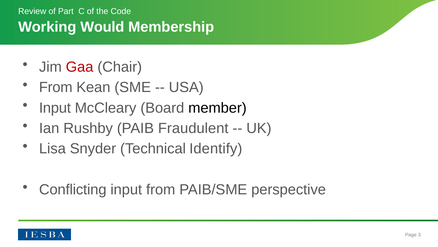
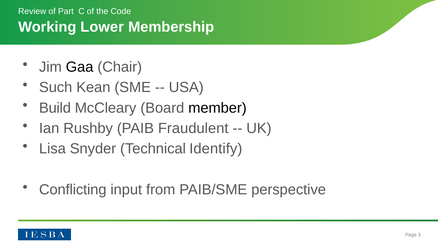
Would: Would -> Lower
Gaa colour: red -> black
From at (56, 87): From -> Such
Input at (55, 108): Input -> Build
